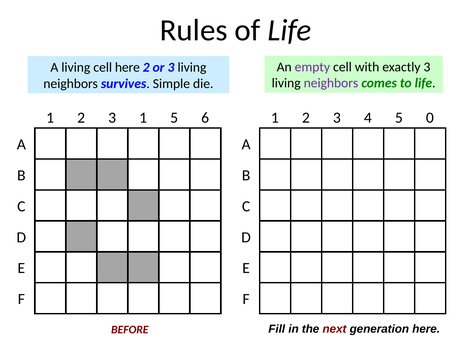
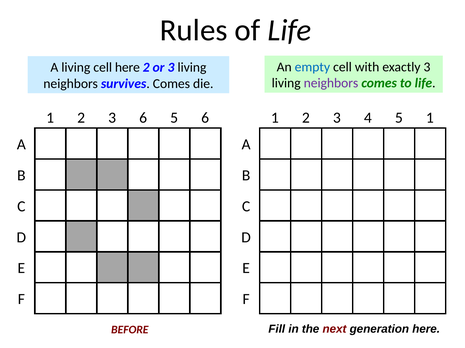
empty colour: purple -> blue
survives Simple: Simple -> Comes
3 1: 1 -> 6
5 0: 0 -> 1
